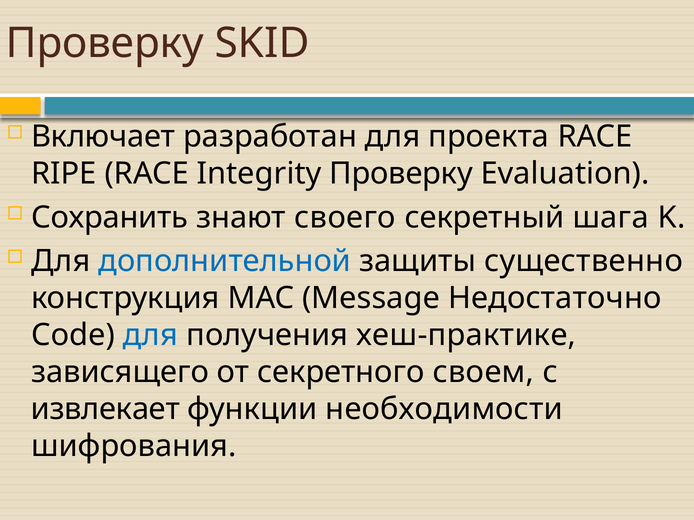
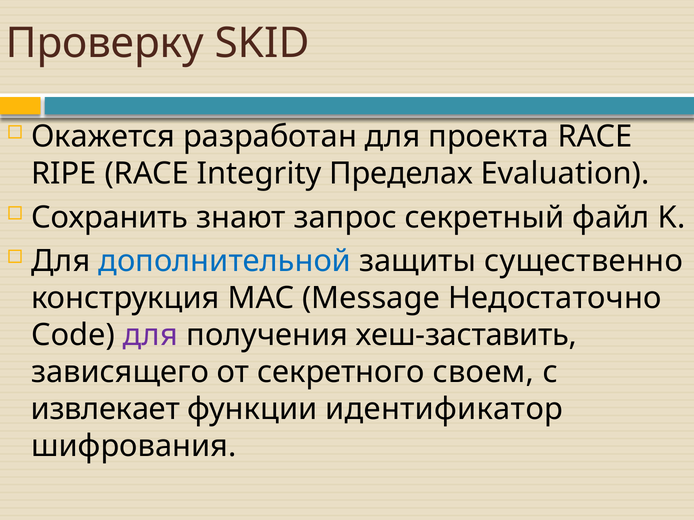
Включает: Включает -> Окажется
Integrity Проверку: Проверку -> Пределах
своего: своего -> запрос
шага: шага -> файл
для at (151, 336) colour: blue -> purple
хеш-практике: хеш-практике -> хеш-заставить
необходимости: необходимости -> идентификатор
